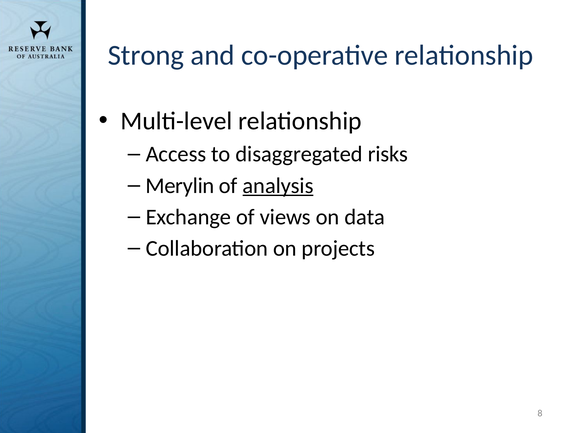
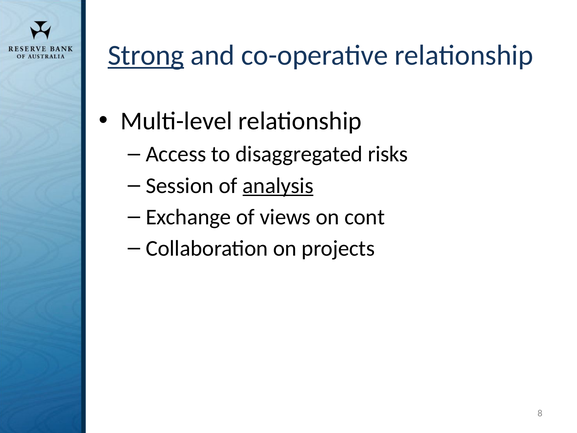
Strong underline: none -> present
Merylin: Merylin -> Session
data: data -> cont
